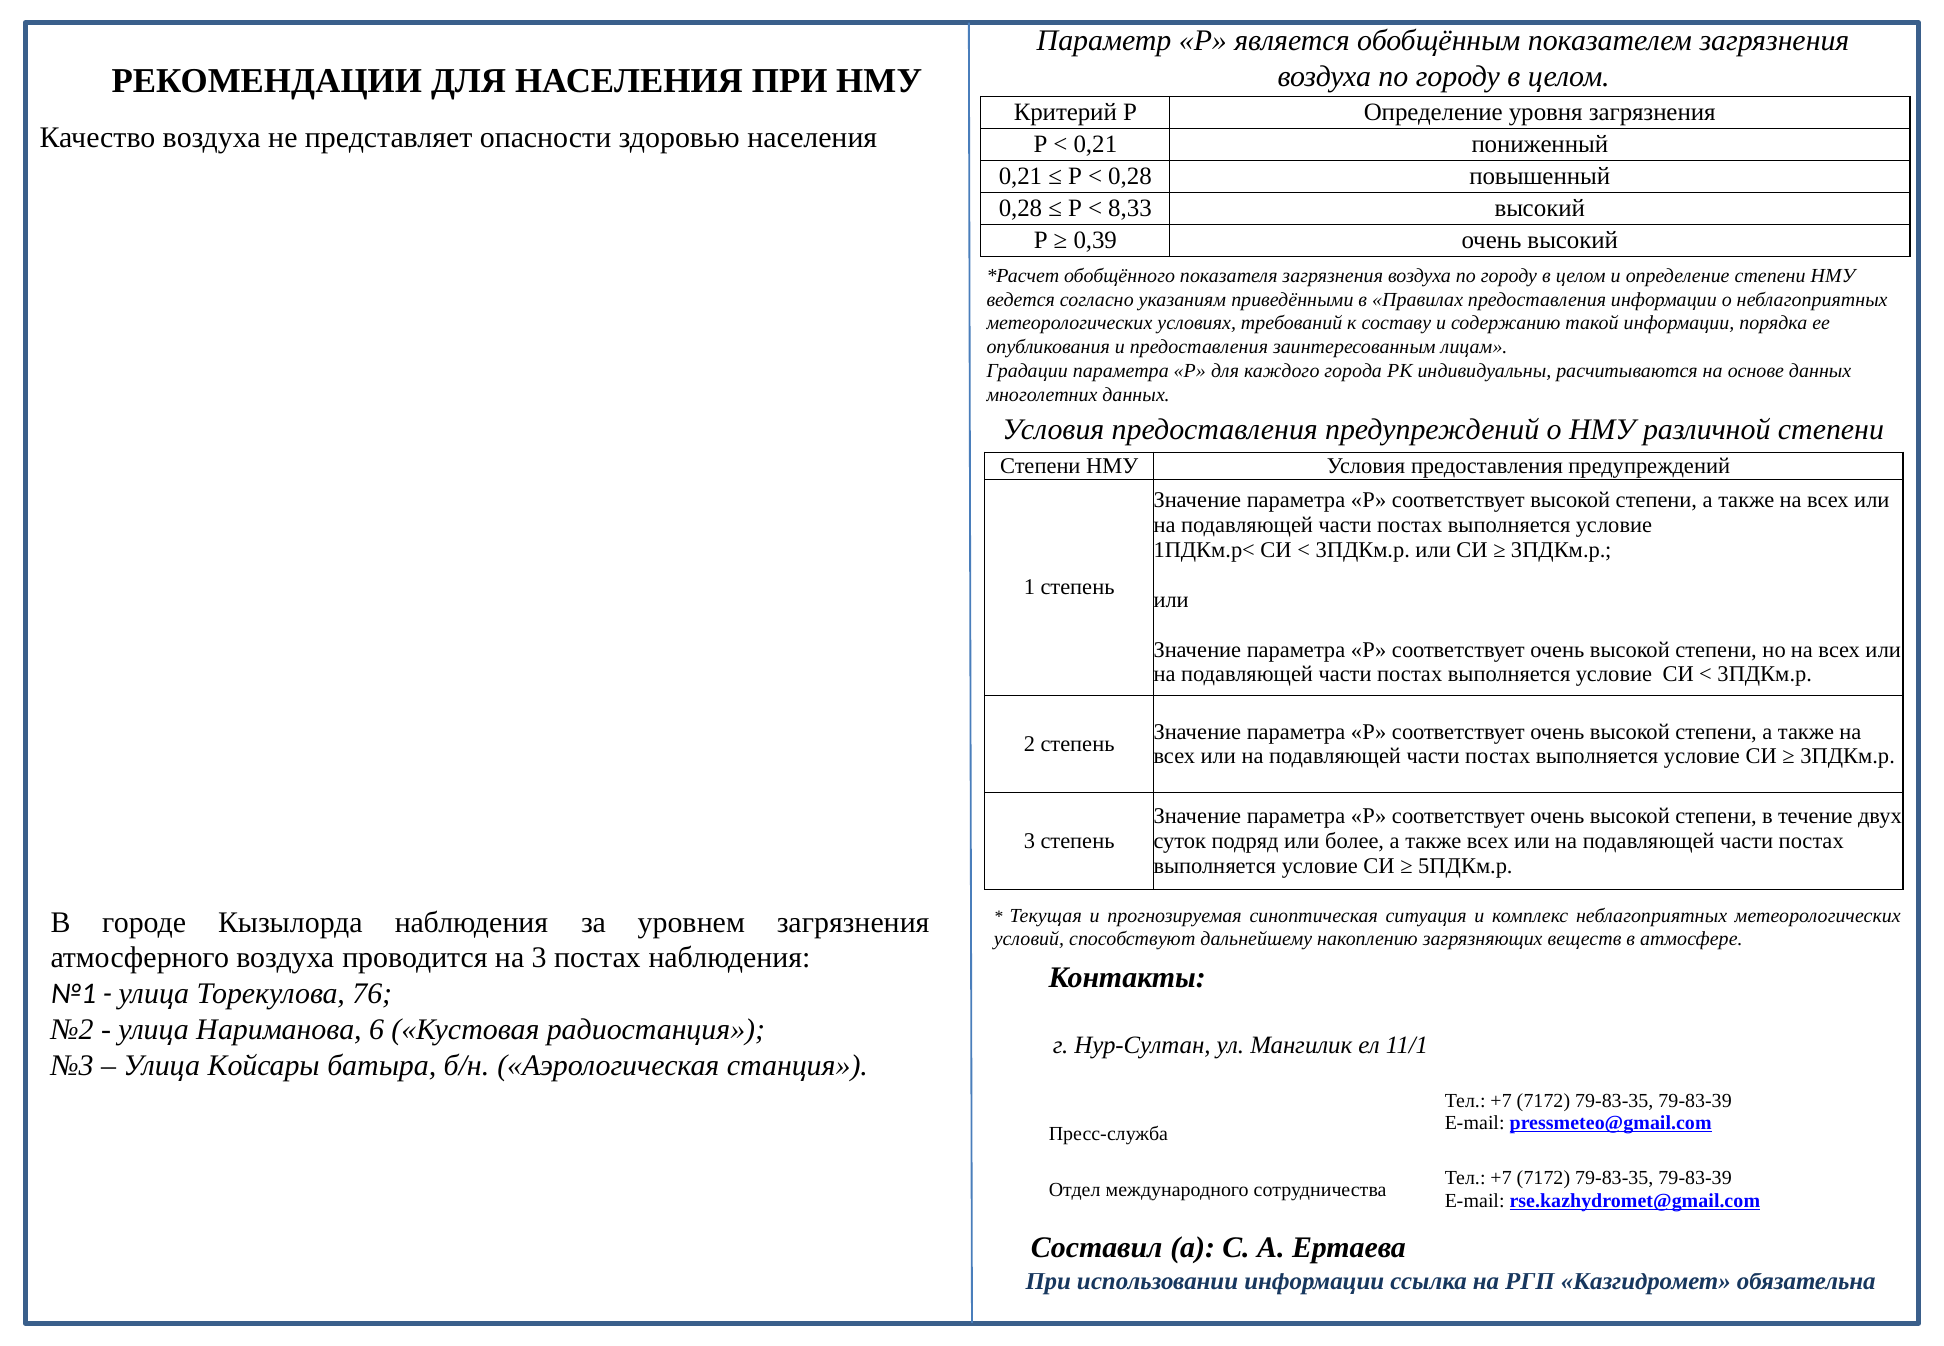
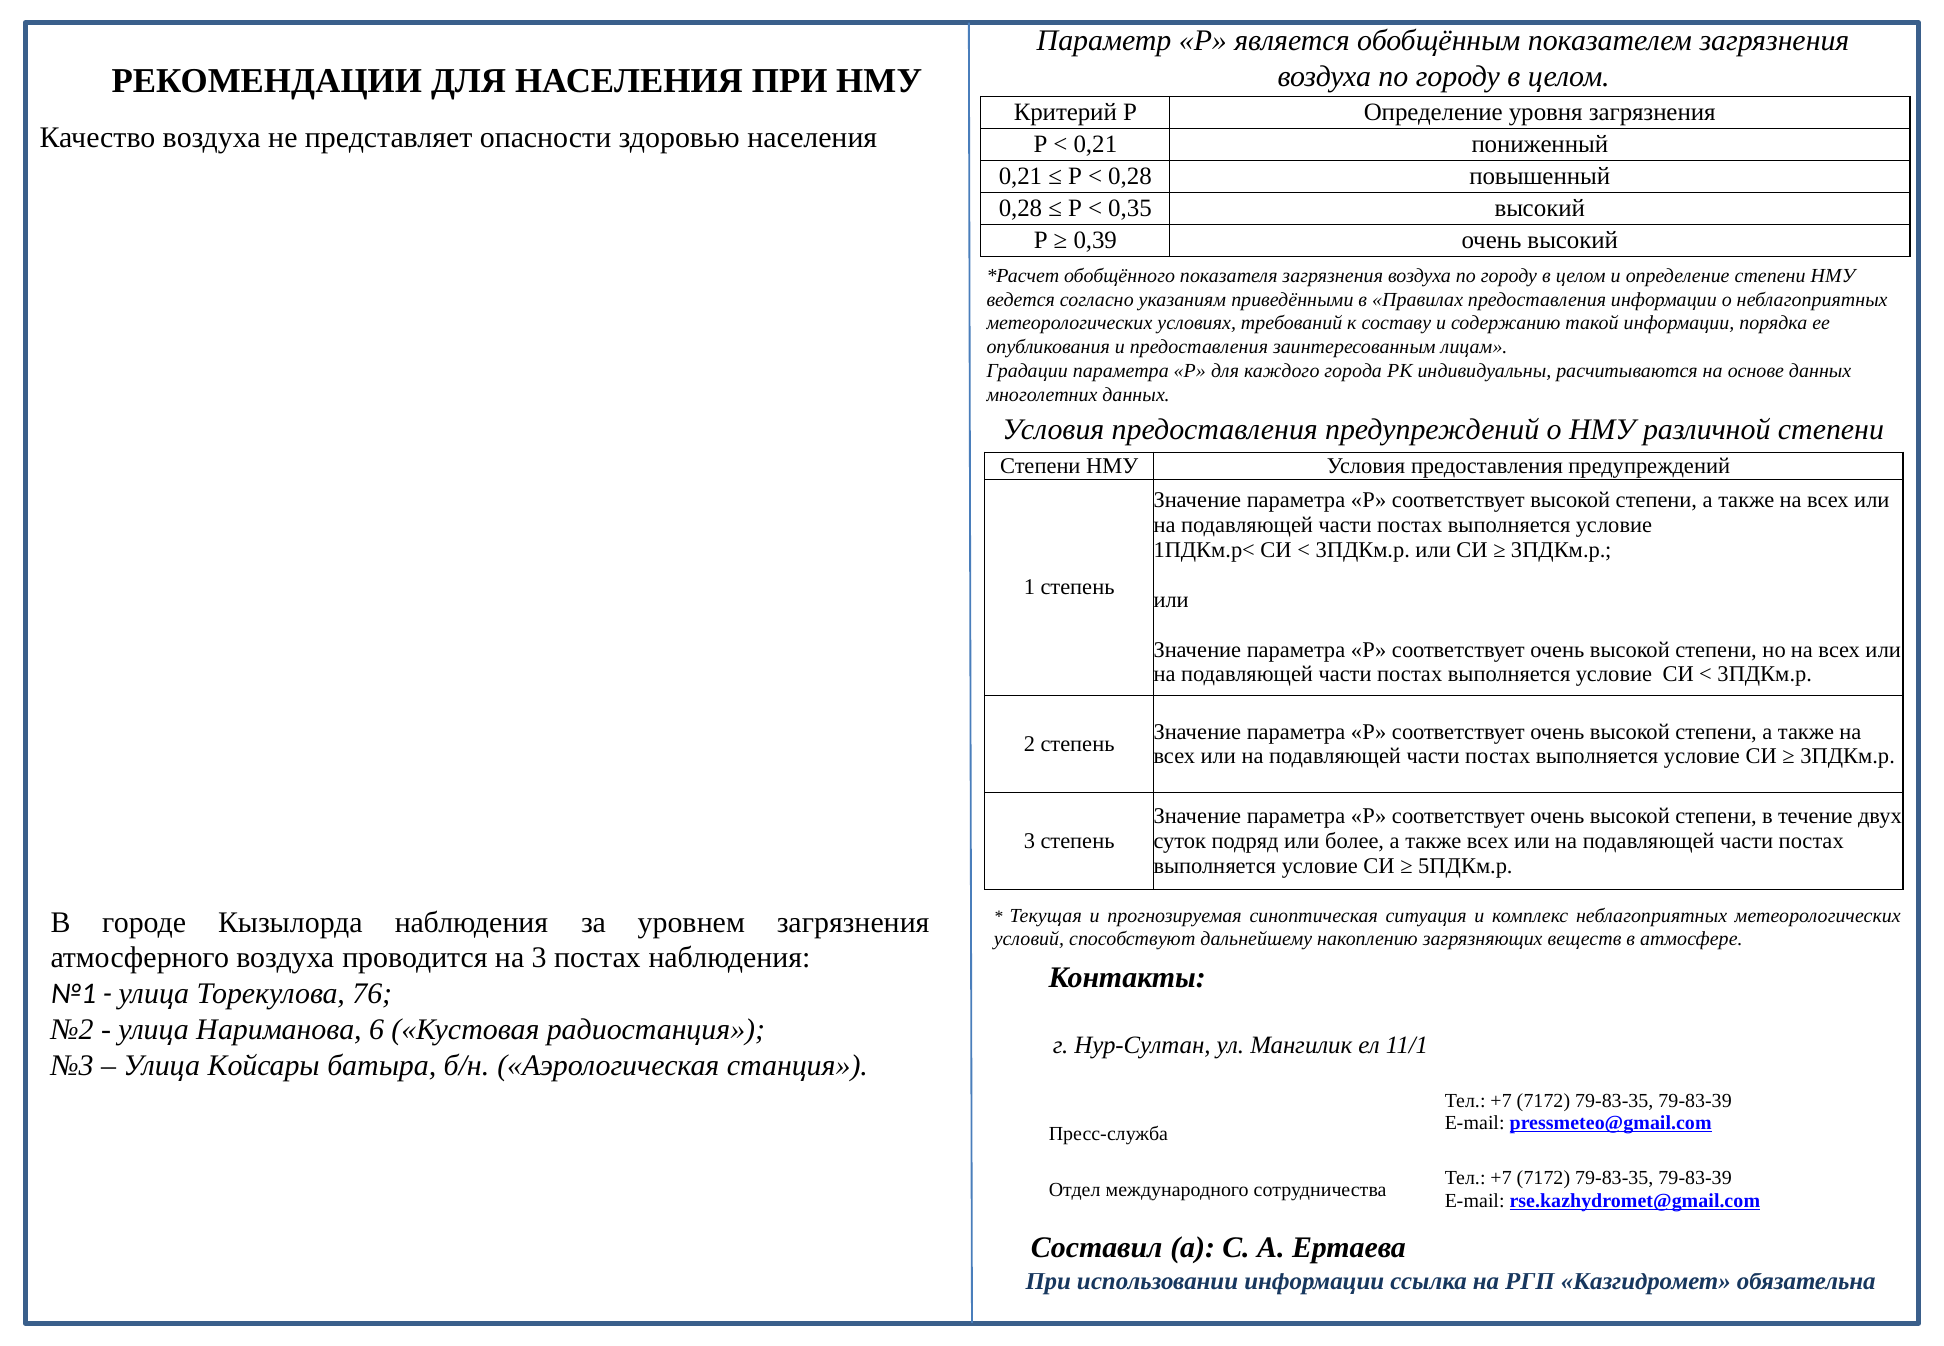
8,33: 8,33 -> 0,35
